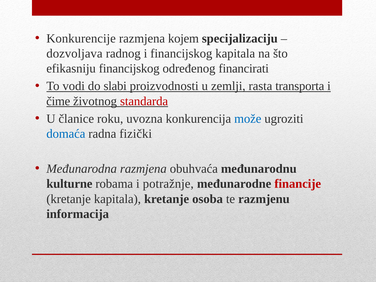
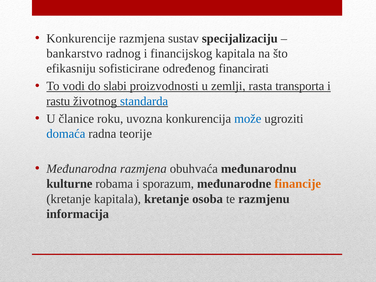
kojem: kojem -> sustav
dozvoljava: dozvoljava -> bankarstvo
efikasniju financijskog: financijskog -> sofisticirane
čime: čime -> rastu
standarda colour: red -> blue
fizički: fizički -> teorije
potražnje: potražnje -> sporazum
financije colour: red -> orange
